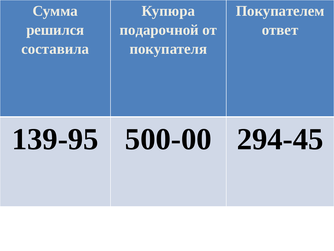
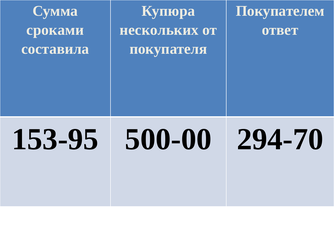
решился: решился -> сроками
подарочной: подарочной -> нескольких
139-95: 139-95 -> 153-95
294-45: 294-45 -> 294-70
